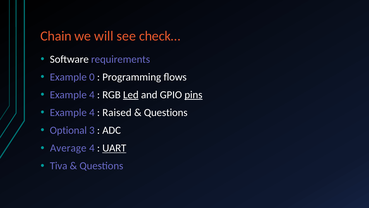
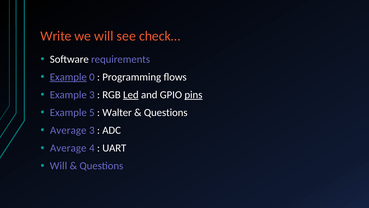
Chain: Chain -> Write
Example at (68, 77) underline: none -> present
4 at (92, 95): 4 -> 3
4 at (92, 112): 4 -> 5
Raised: Raised -> Walter
Optional at (68, 130): Optional -> Average
UART underline: present -> none
Tiva at (59, 166): Tiva -> Will
